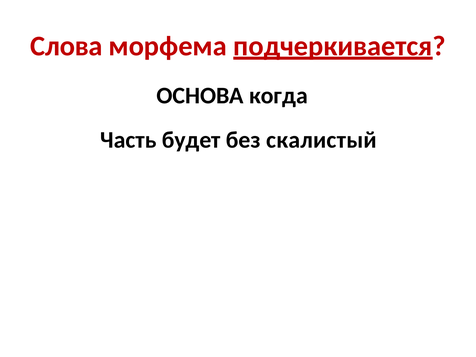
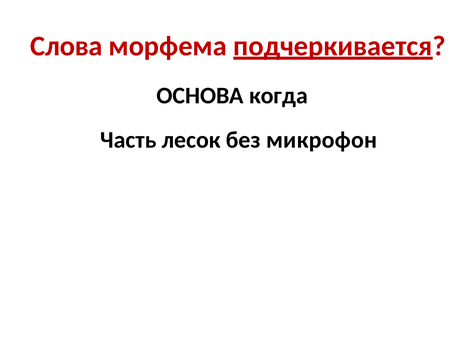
будет: будет -> лесок
скалистый: скалистый -> микрофон
